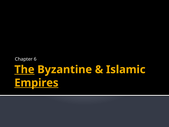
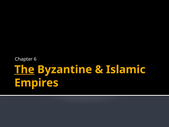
Empires underline: present -> none
